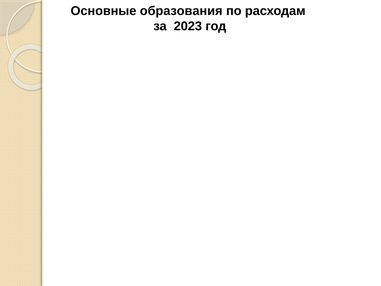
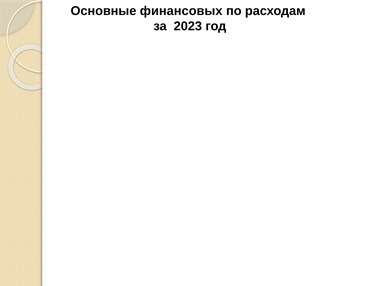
образования: образования -> финансовых
